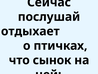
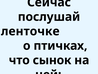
отдыхает: отдыхает -> ленточке
